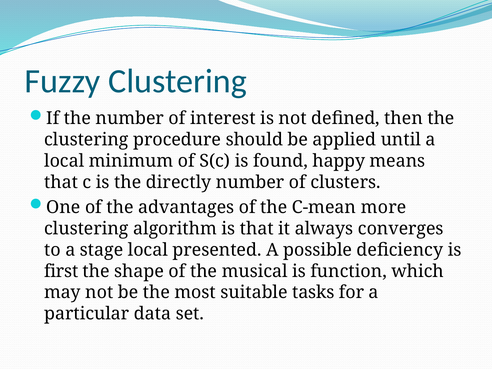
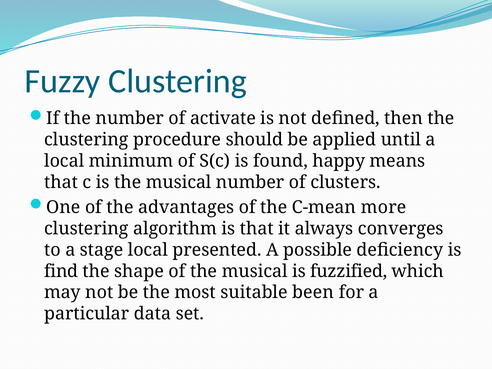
interest: interest -> activate
is the directly: directly -> musical
first: first -> find
function: function -> fuzzified
tasks: tasks -> been
